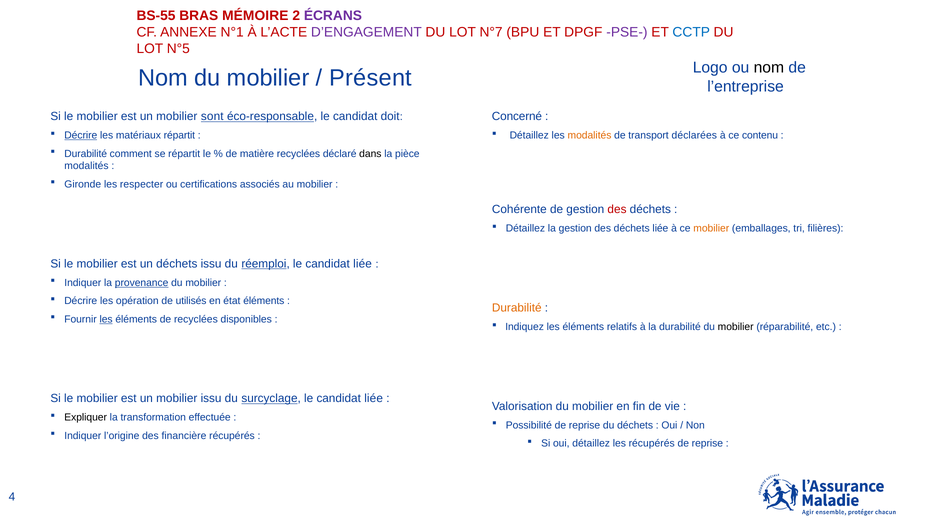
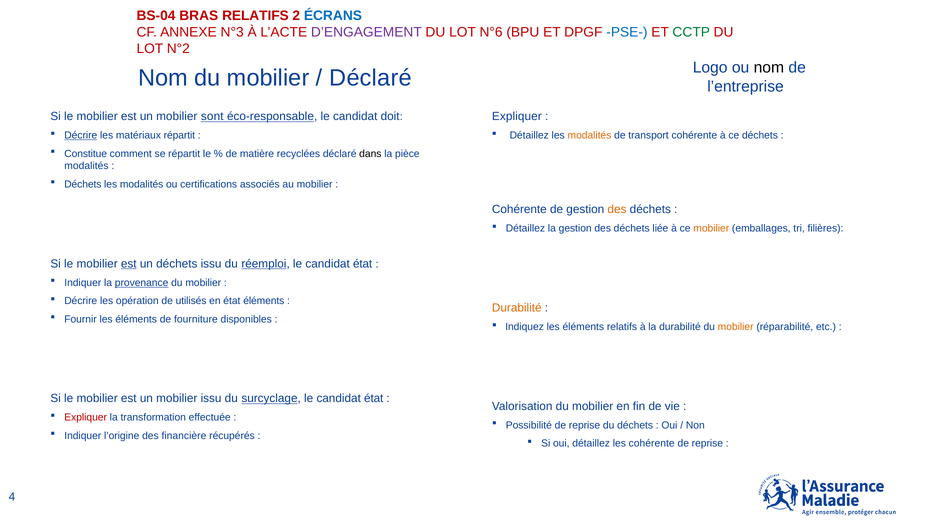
BS-55: BS-55 -> BS-04
BRAS MÉMOIRE: MÉMOIRE -> RELATIFS
ÉCRANS colour: purple -> blue
N°1: N°1 -> N°3
N°7: N°7 -> N°6
PSE- colour: purple -> blue
CCTP colour: blue -> green
N°5: N°5 -> N°2
Présent at (371, 78): Présent -> Déclaré
Concerné at (517, 116): Concerné -> Expliquer
transport déclarées: déclarées -> cohérente
ce contenu: contenu -> déchets
Durabilité at (86, 154): Durabilité -> Constitue
Gironde at (83, 184): Gironde -> Déchets
respecter at (142, 184): respecter -> modalités
des at (617, 209) colour: red -> orange
est at (129, 264) underline: none -> present
réemploi le candidat liée: liée -> état
les at (106, 319) underline: present -> none
de recyclées: recyclées -> fourniture
mobilier at (736, 327) colour: black -> orange
surcyclage le candidat liée: liée -> état
Expliquer at (86, 417) colour: black -> red
les récupérés: récupérés -> cohérente
